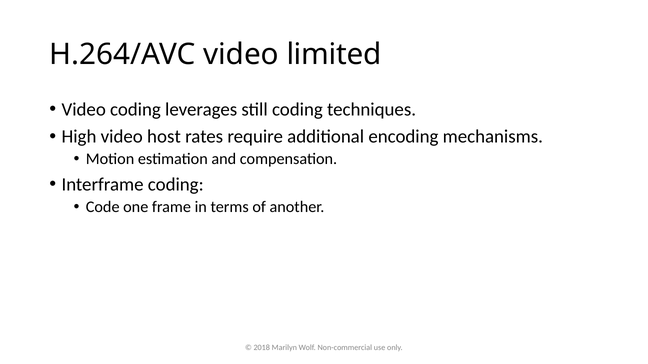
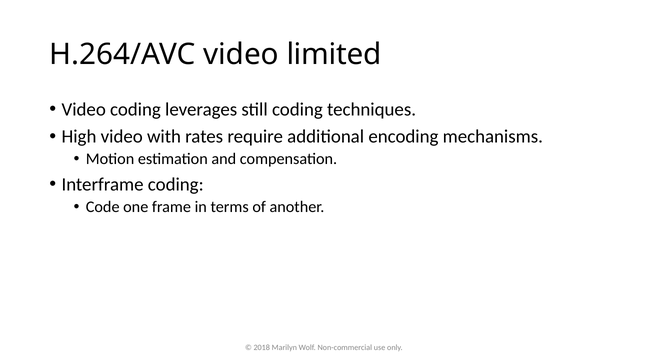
host: host -> with
